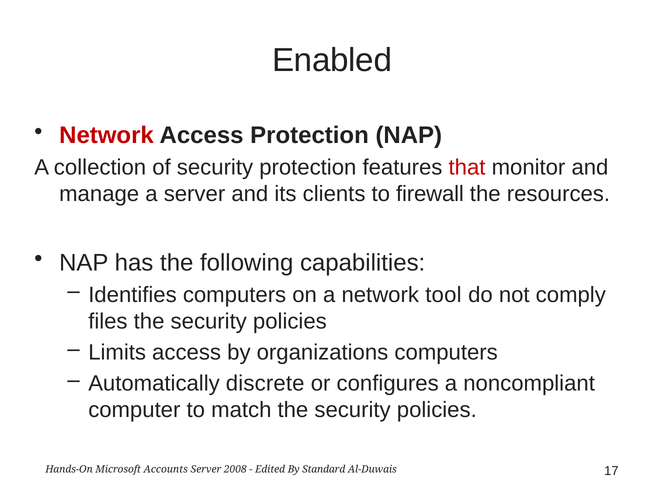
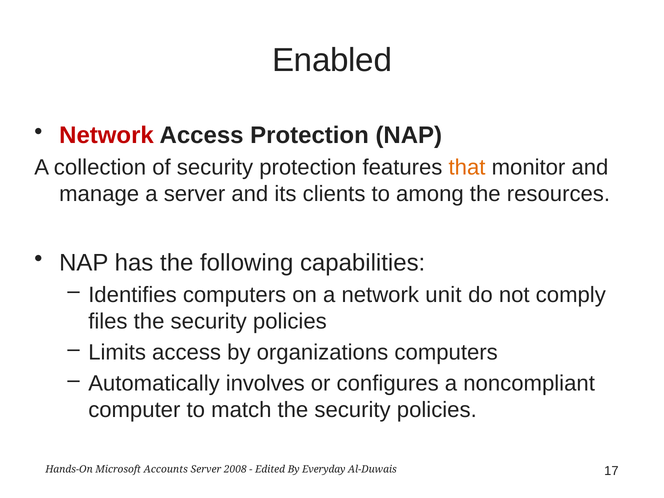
that colour: red -> orange
firewall: firewall -> among
tool: tool -> unit
discrete: discrete -> involves
Standard: Standard -> Everyday
